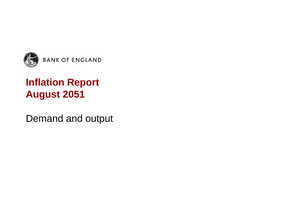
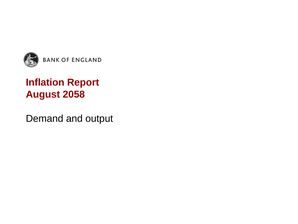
2051: 2051 -> 2058
